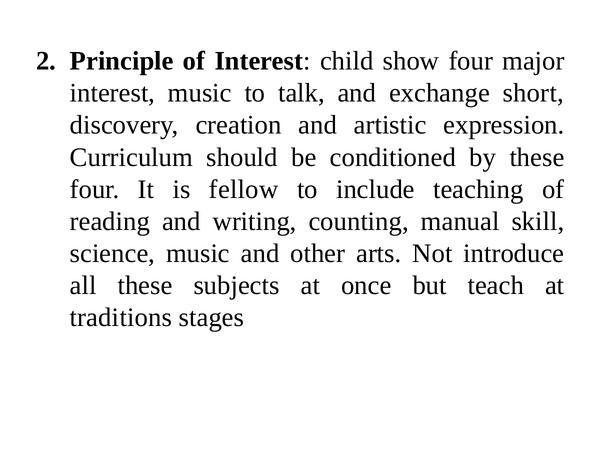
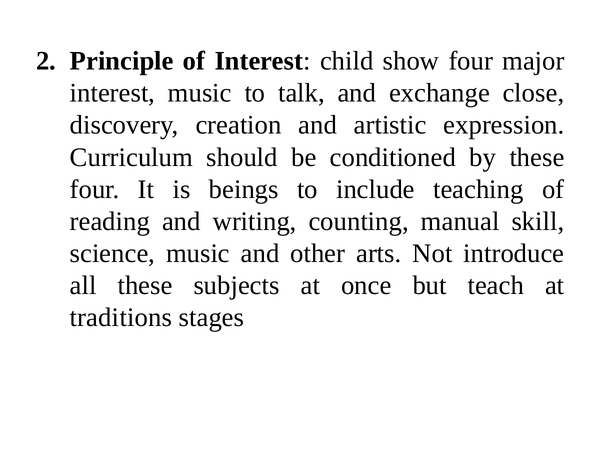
short: short -> close
fellow: fellow -> beings
